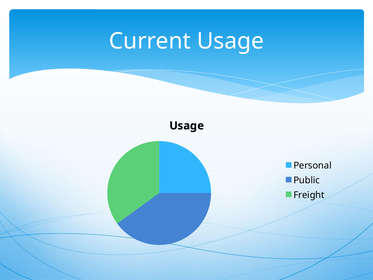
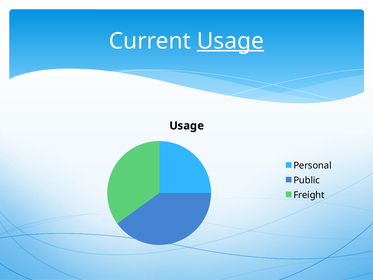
Usage at (230, 41) underline: none -> present
